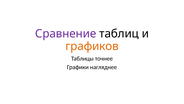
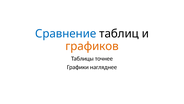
Сравнение colour: purple -> blue
